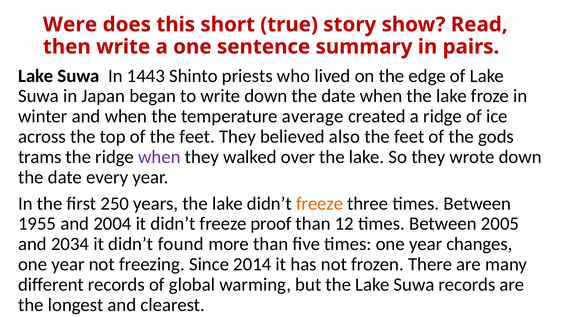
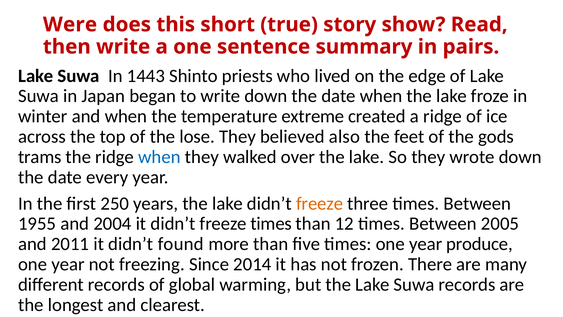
average: average -> extreme
of the feet: feet -> lose
when at (159, 157) colour: purple -> blue
freeze proof: proof -> times
2034: 2034 -> 2011
changes: changes -> produce
